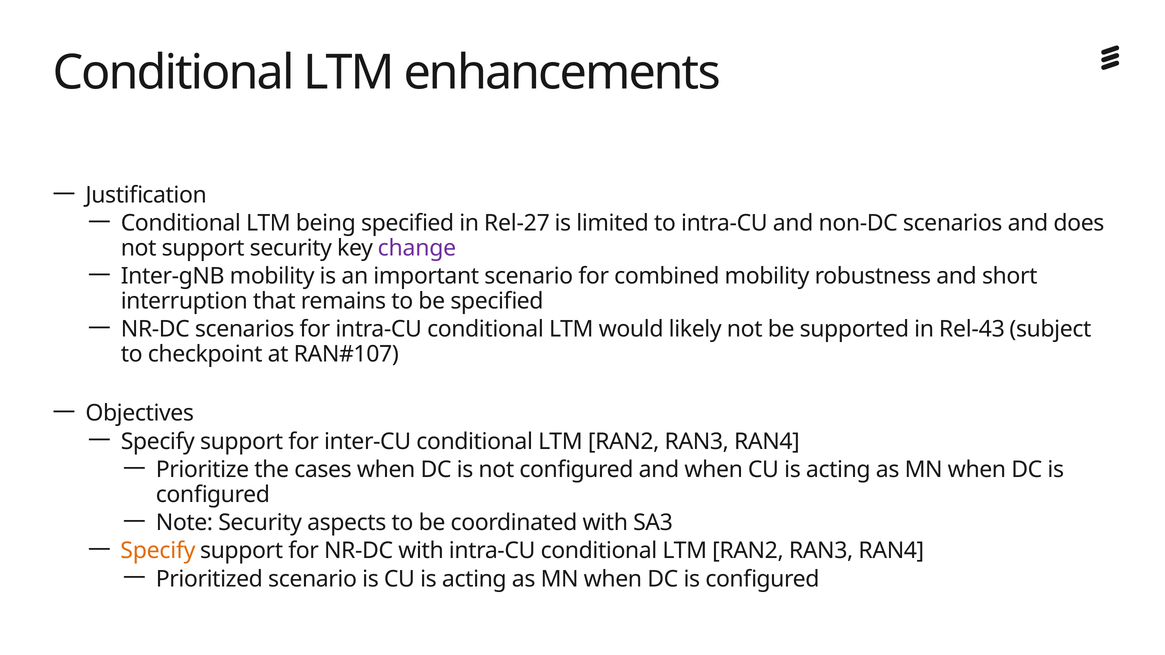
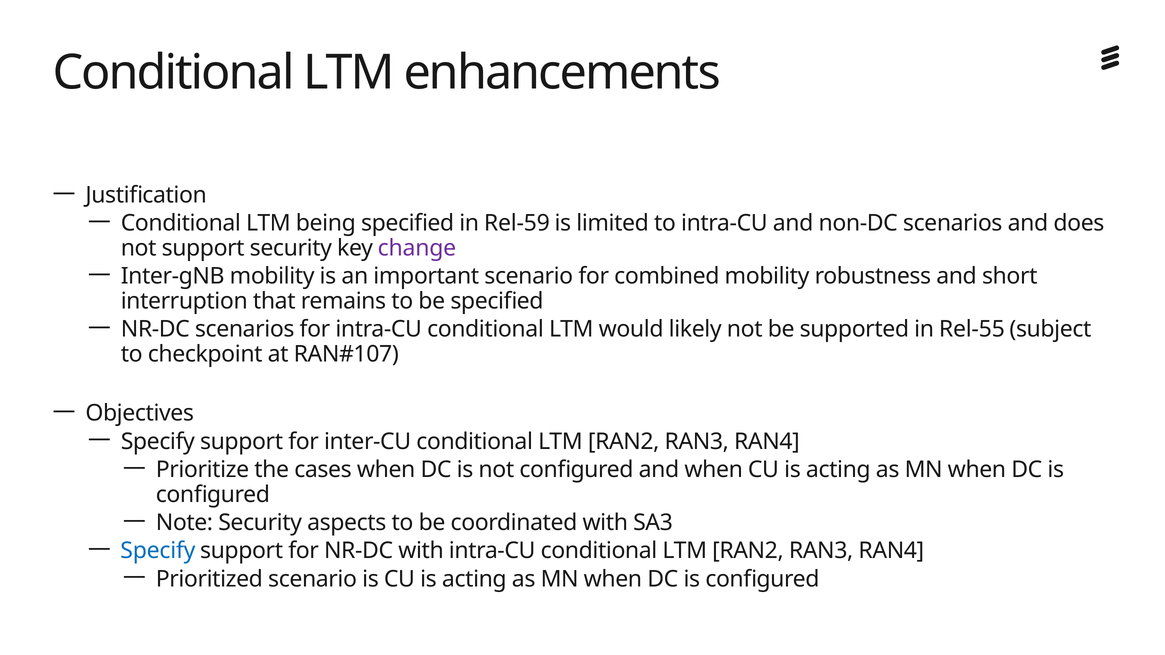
Rel-27: Rel-27 -> Rel-59
Rel-43: Rel-43 -> Rel-55
Specify at (158, 551) colour: orange -> blue
